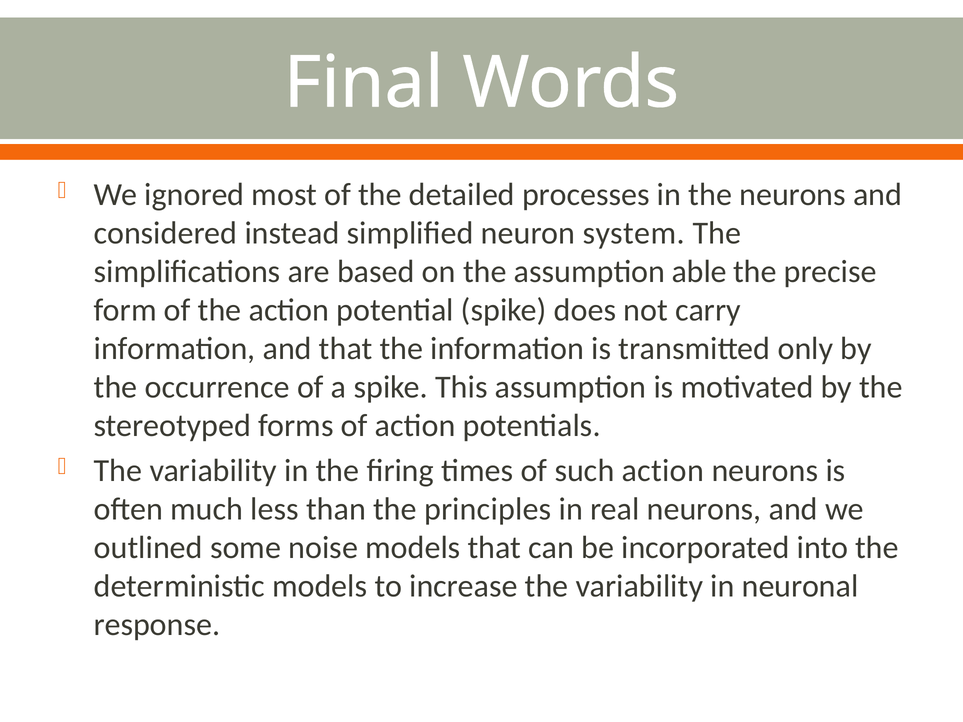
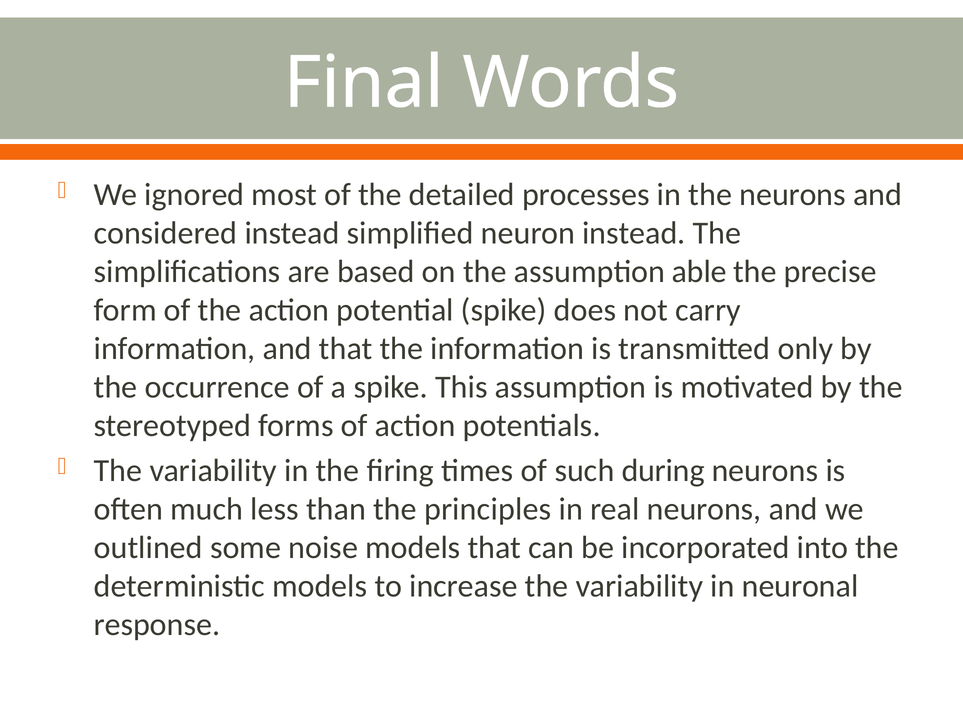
neuron system: system -> instead
such action: action -> during
